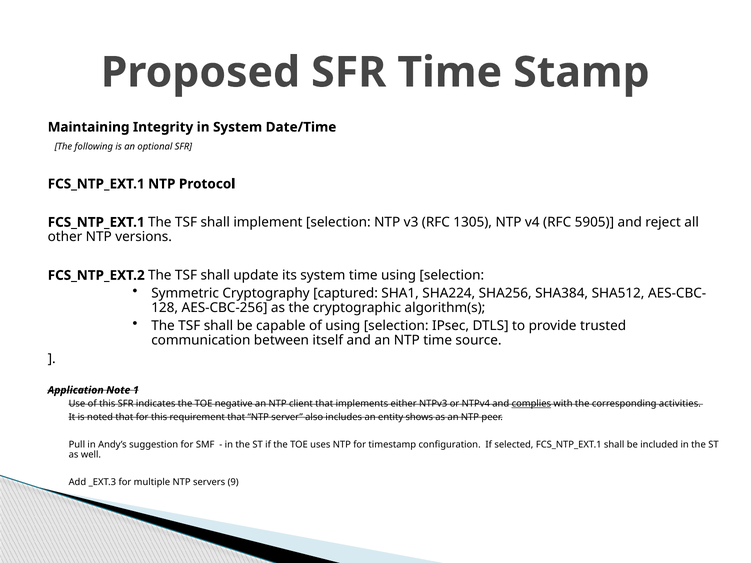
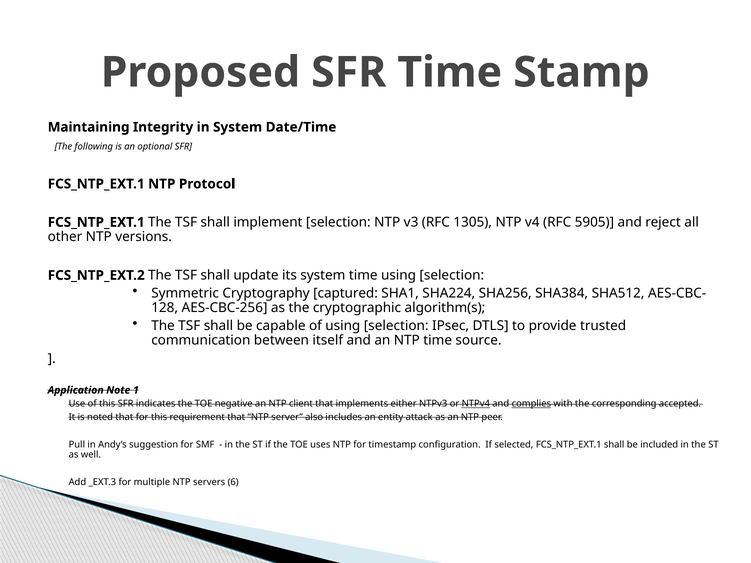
NTPv4 underline: none -> present
activities: activities -> accepted
shows: shows -> attack
9: 9 -> 6
